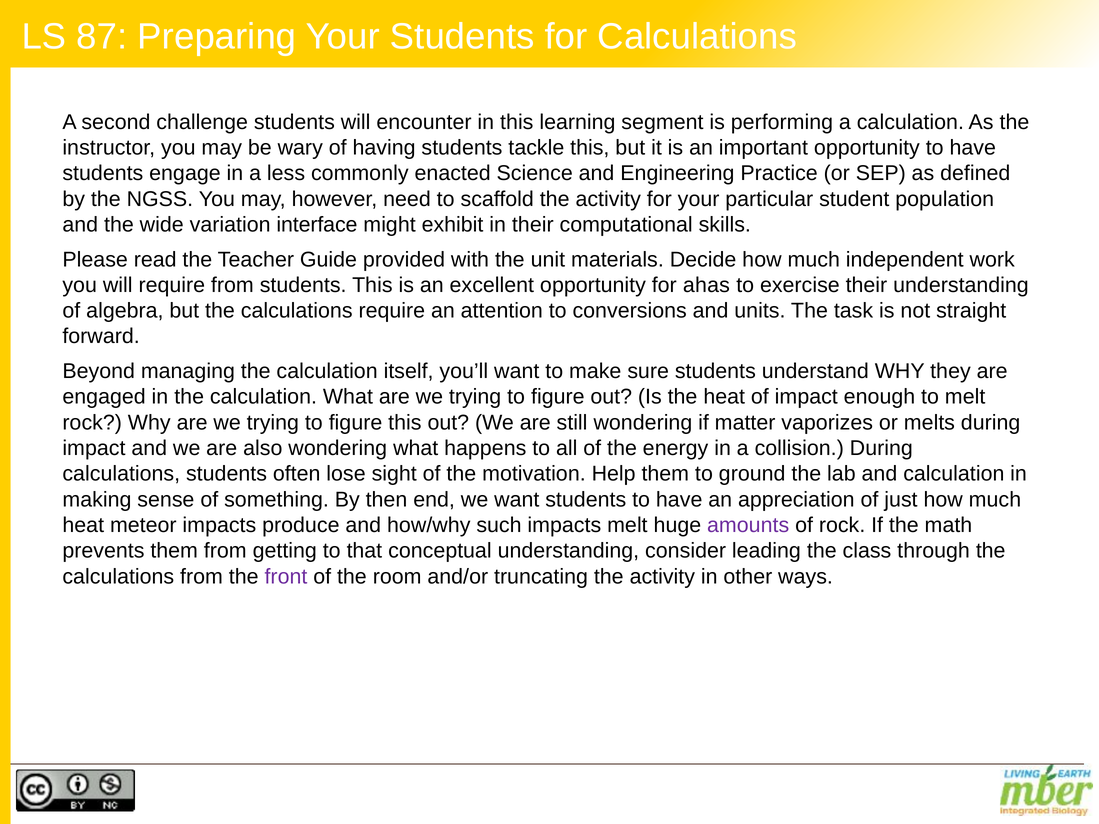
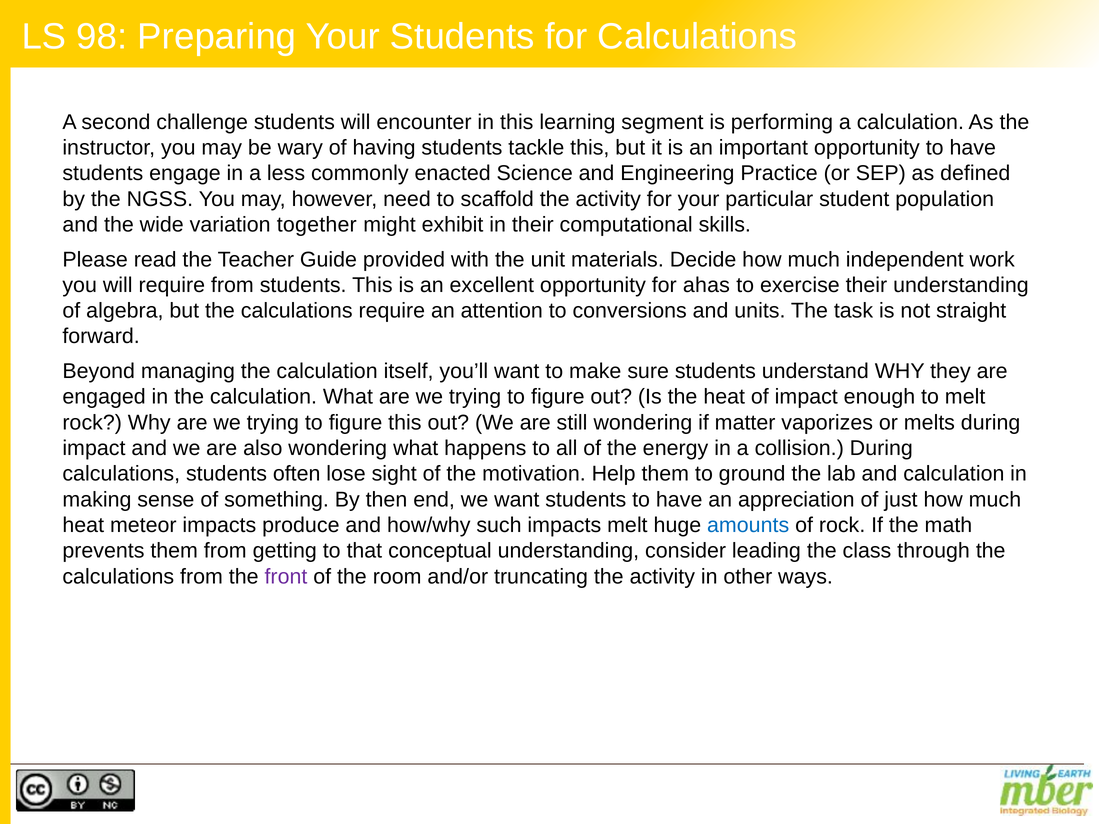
87: 87 -> 98
interface: interface -> together
amounts colour: purple -> blue
